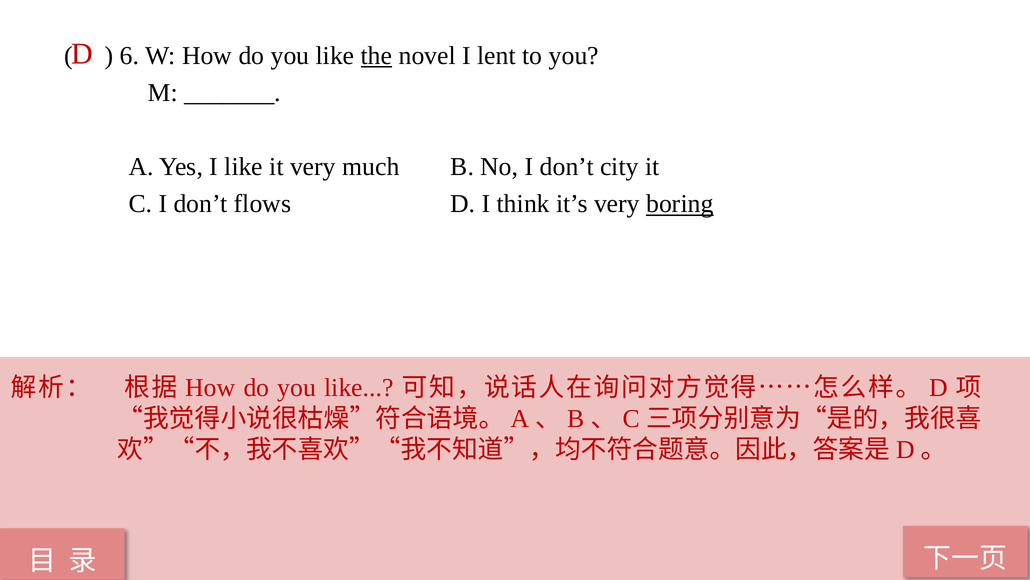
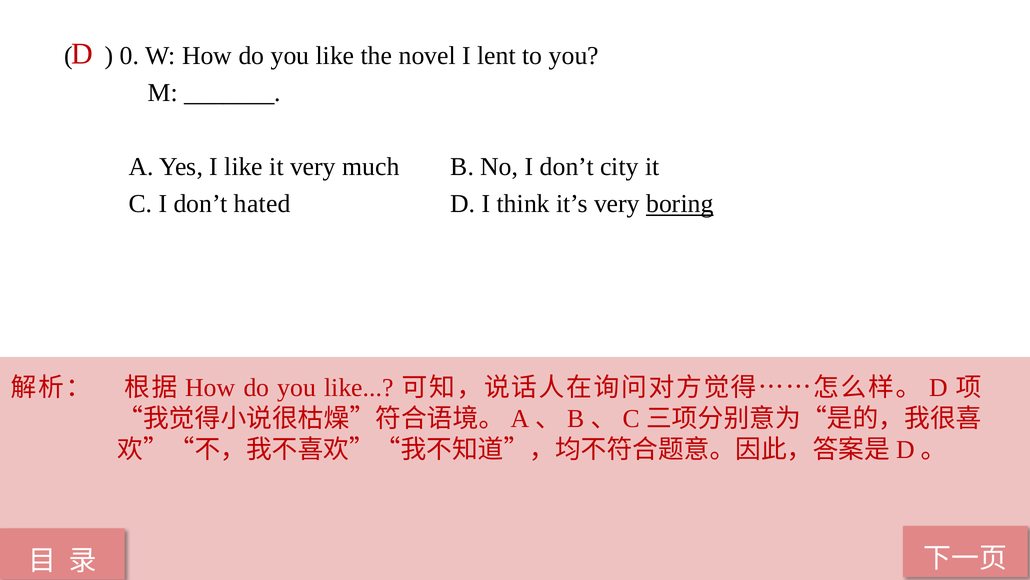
6: 6 -> 0
the underline: present -> none
flows: flows -> hated
